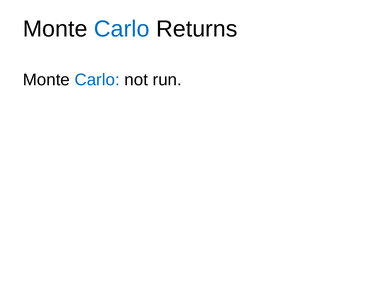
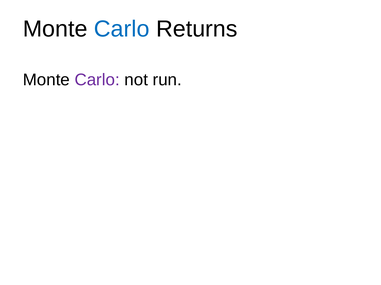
Carlo at (97, 80) colour: blue -> purple
